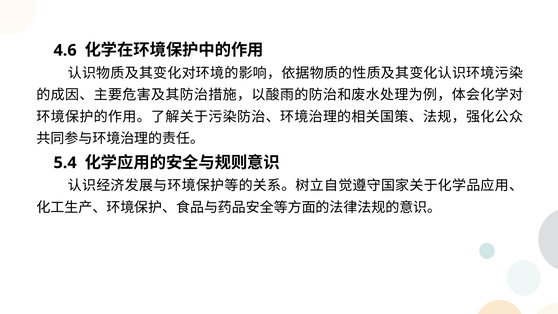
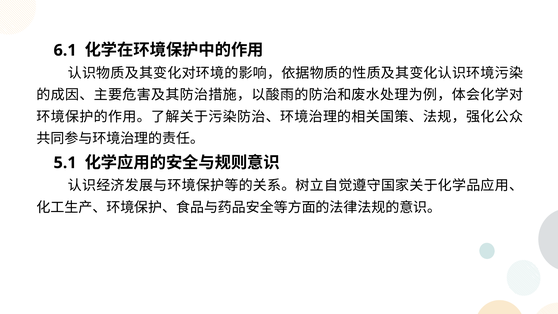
4.6: 4.6 -> 6.1
5.4: 5.4 -> 5.1
